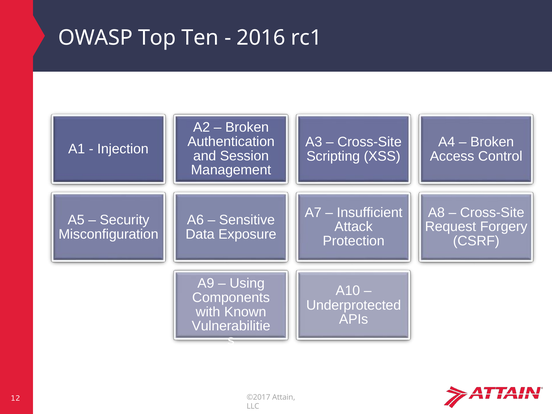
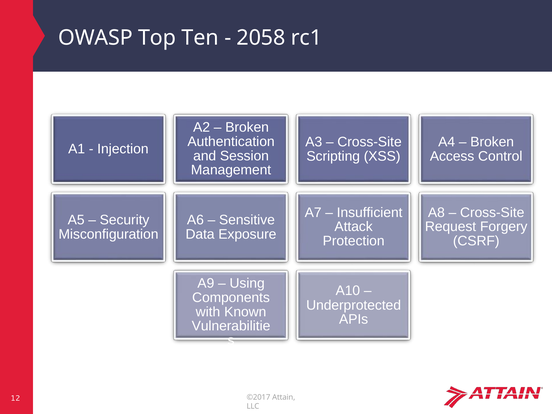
2016: 2016 -> 2058
